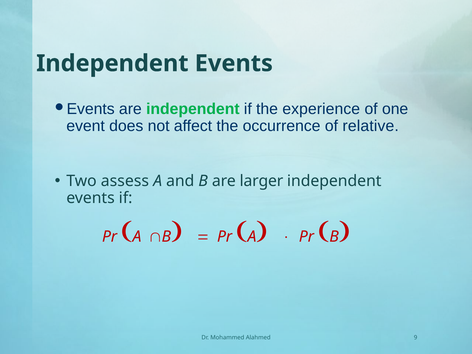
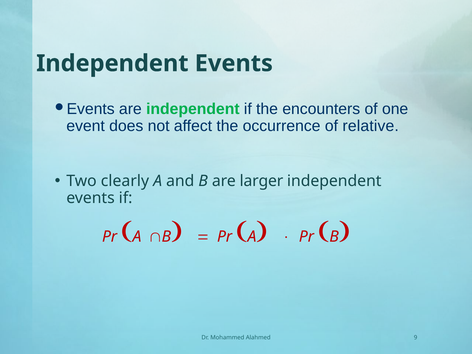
experience: experience -> encounters
assess: assess -> clearly
